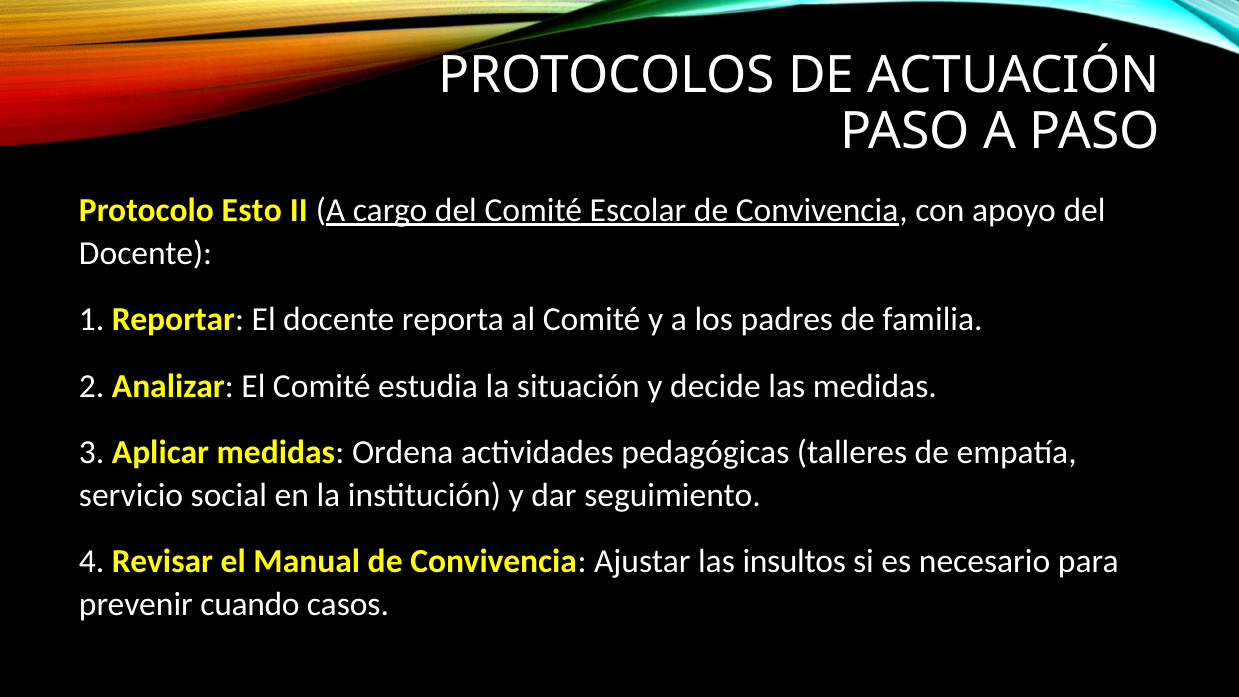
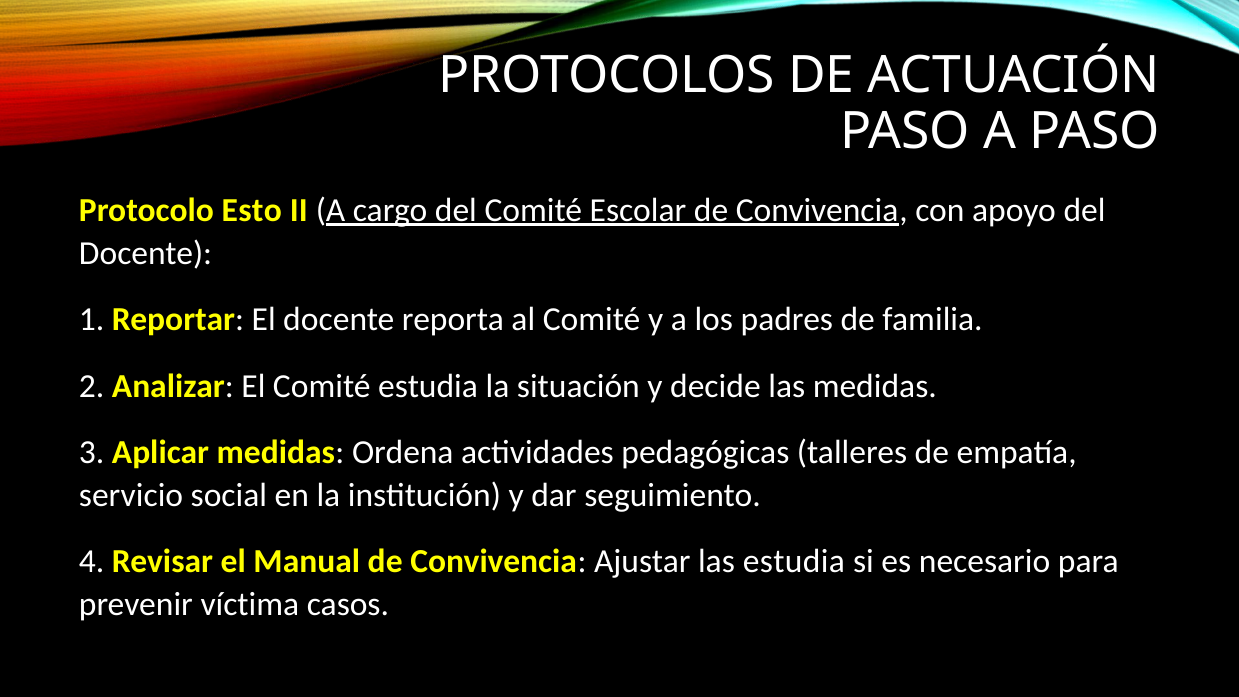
las insultos: insultos -> estudia
cuando: cuando -> víctima
